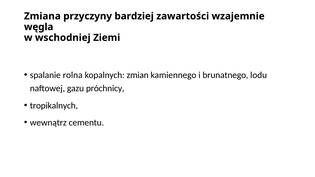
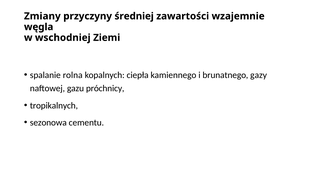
Zmiana: Zmiana -> Zmiany
bardziej: bardziej -> średniej
zmian: zmian -> ciepła
lodu: lodu -> gazy
wewnątrz: wewnątrz -> sezonowa
